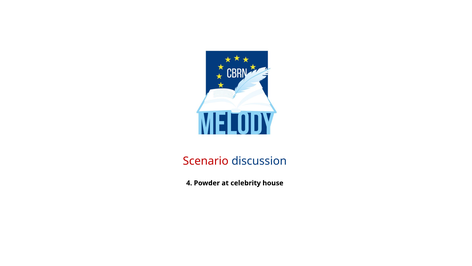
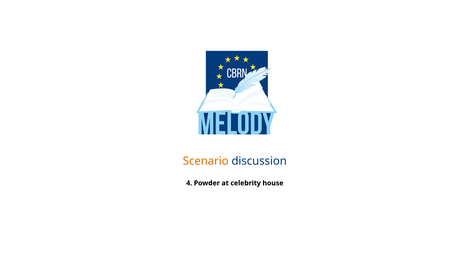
Scenario colour: red -> orange
